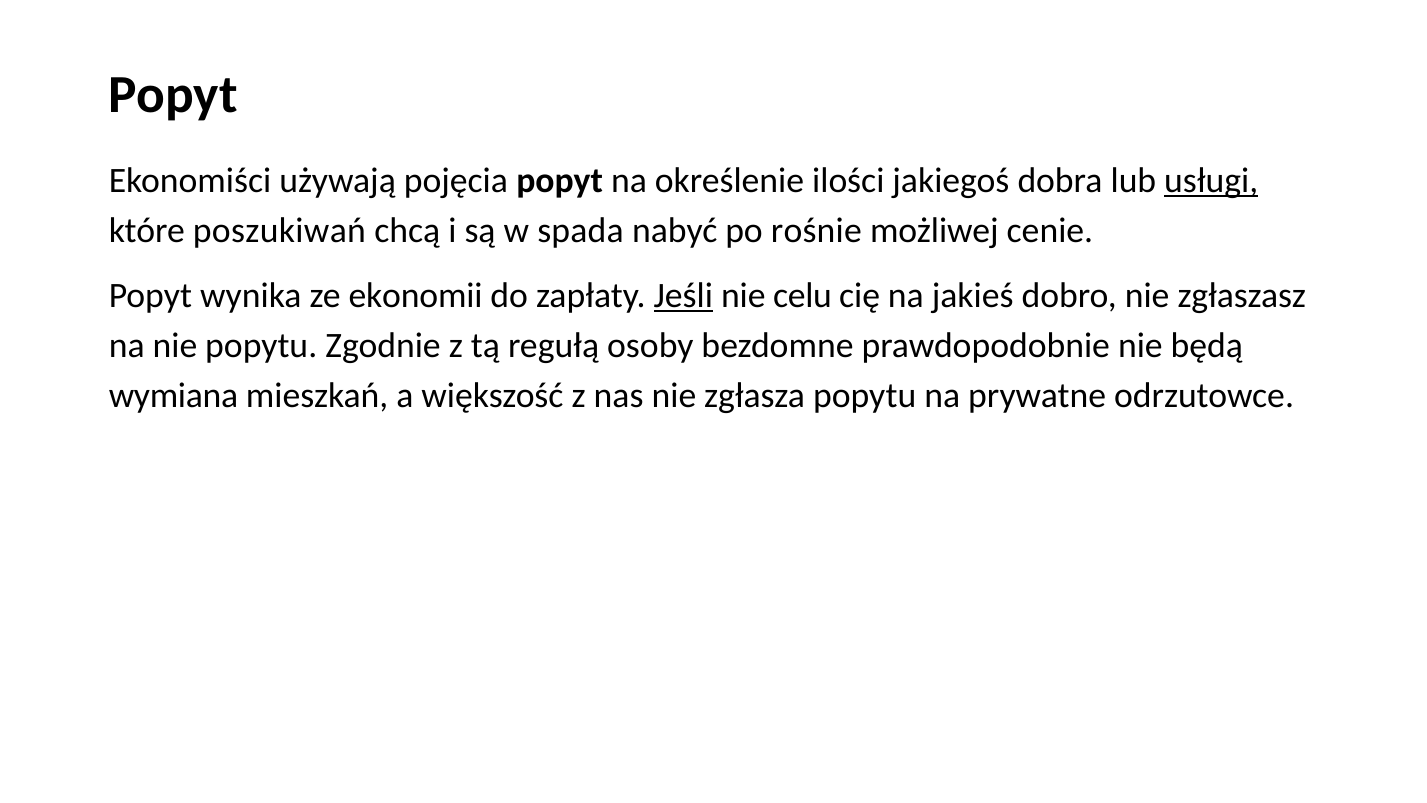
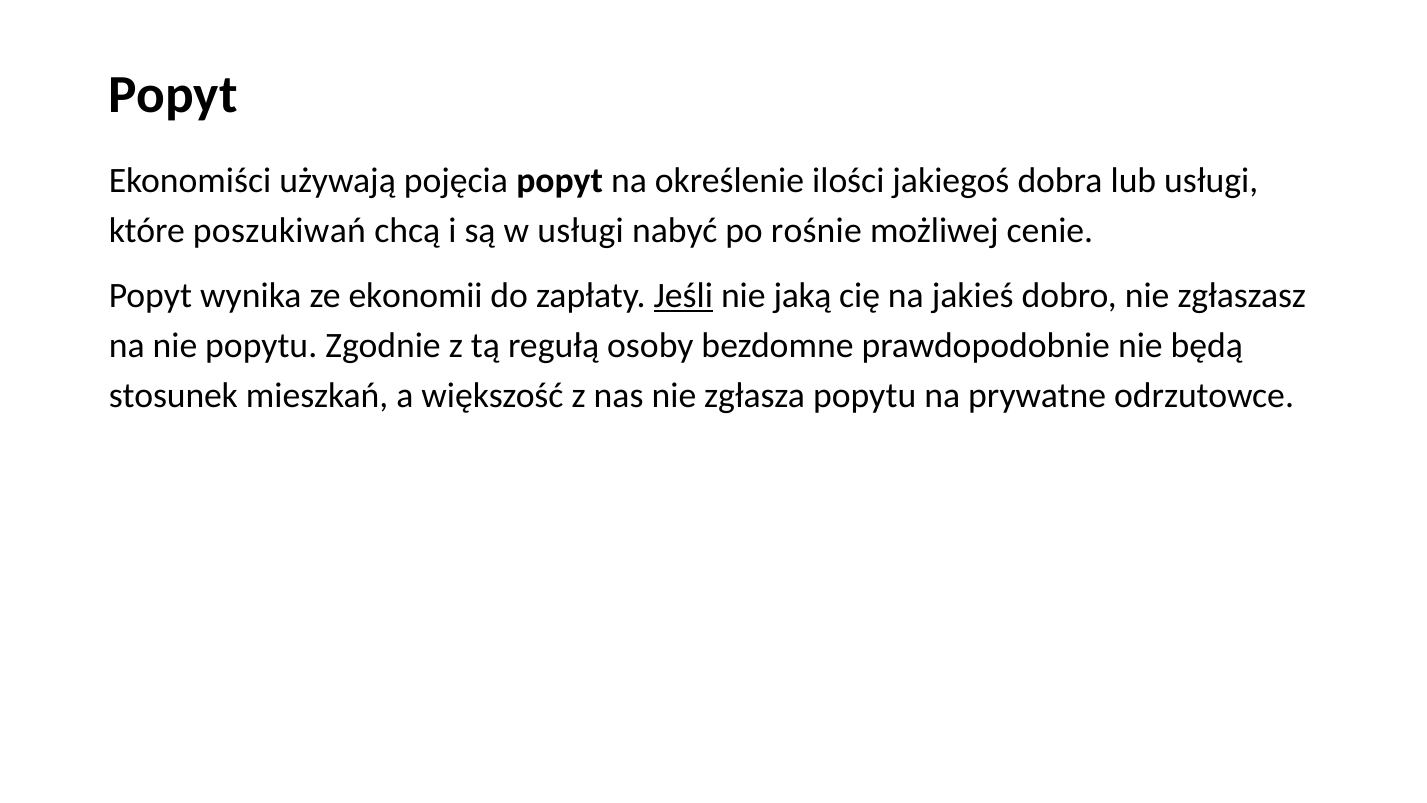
usługi at (1211, 181) underline: present -> none
w spada: spada -> usługi
celu: celu -> jaką
wymiana: wymiana -> stosunek
